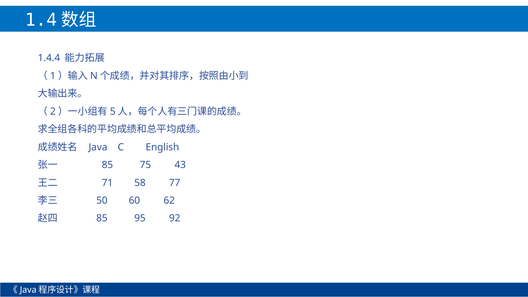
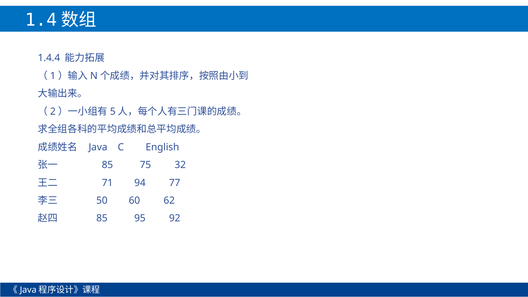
43: 43 -> 32
58: 58 -> 94
